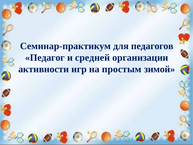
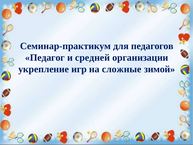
активности: активности -> укрепление
простым: простым -> сложные
